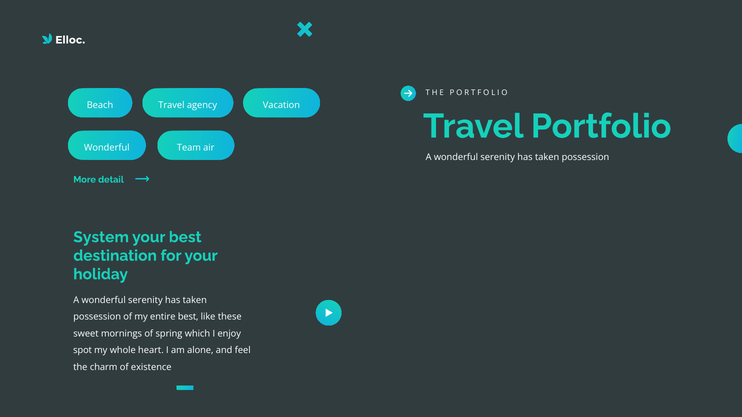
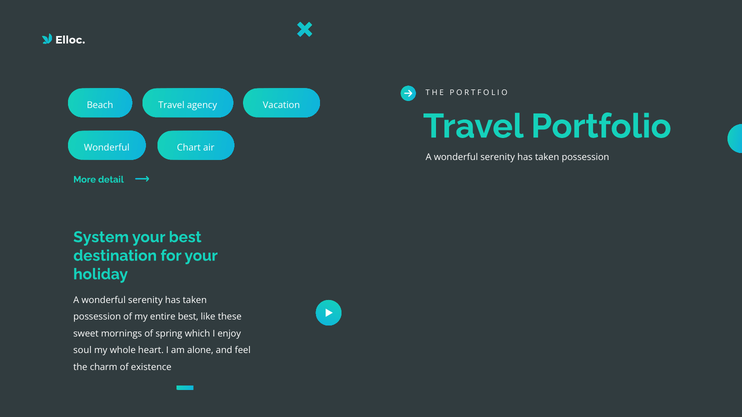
Team: Team -> Chart
spot: spot -> soul
